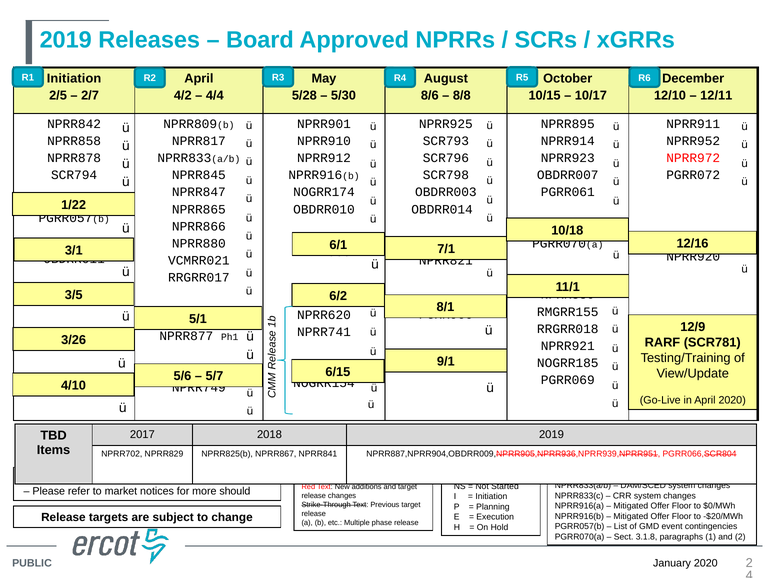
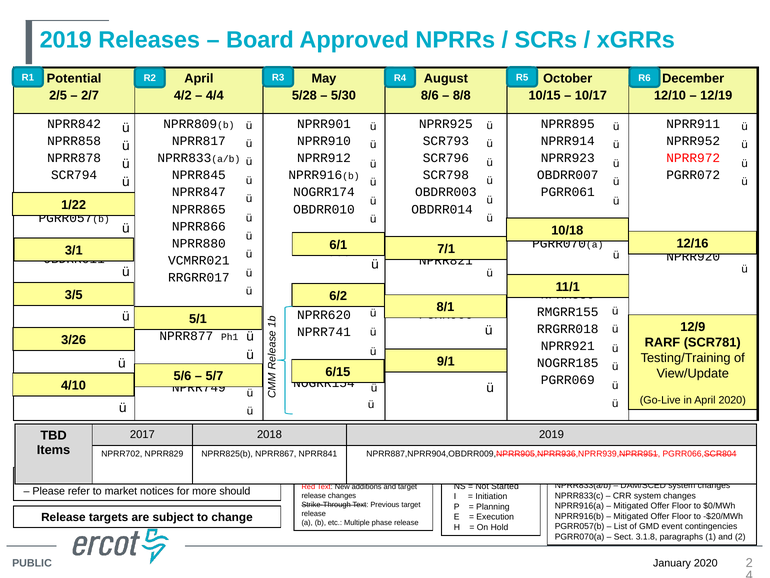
Initiation at (74, 79): Initiation -> Potential
12/11: 12/11 -> 12/19
